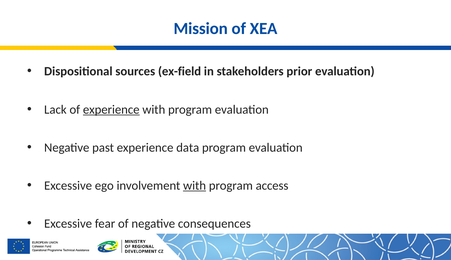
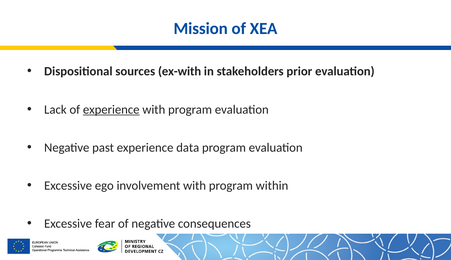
ex-field: ex-field -> ex-with
with at (195, 185) underline: present -> none
access: access -> within
